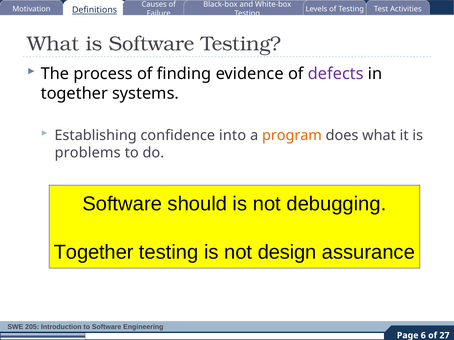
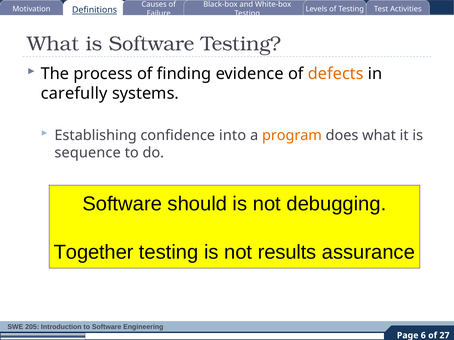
defects colour: purple -> orange
together at (74, 93): together -> carefully
problems: problems -> sequence
design: design -> results
